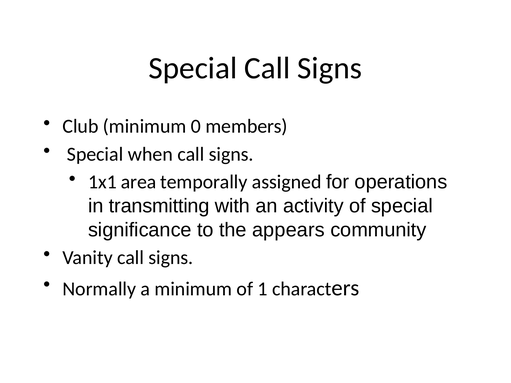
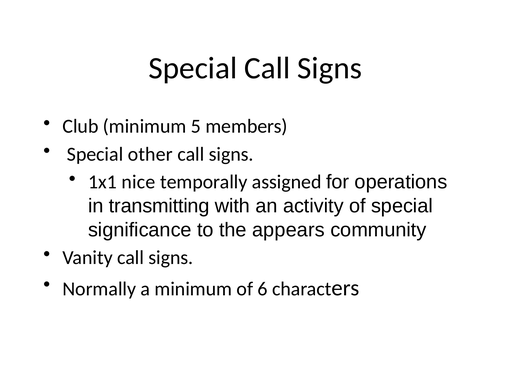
0: 0 -> 5
when: when -> other
area: area -> nice
1: 1 -> 6
